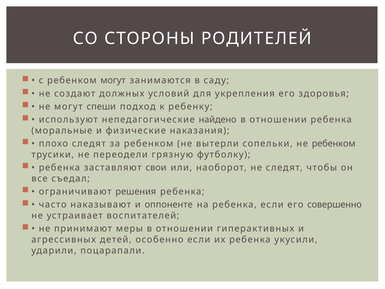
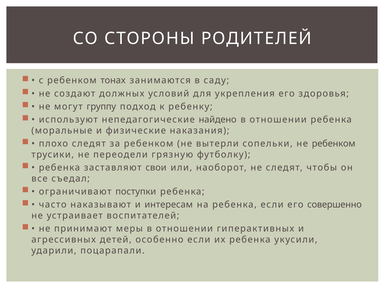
ребенком могут: могут -> тонах
спеши: спеши -> группу
решения: решения -> поступки
оппоненте: оппоненте -> интересам
